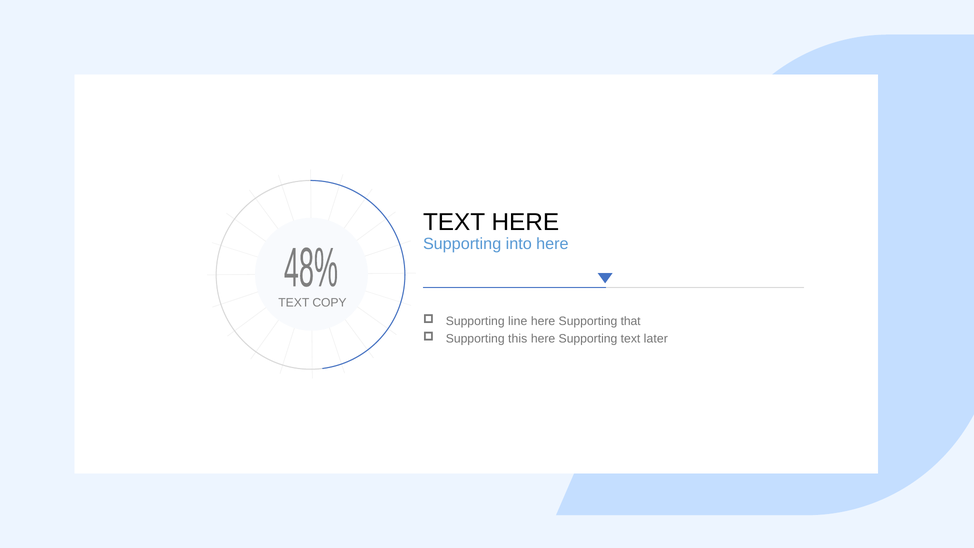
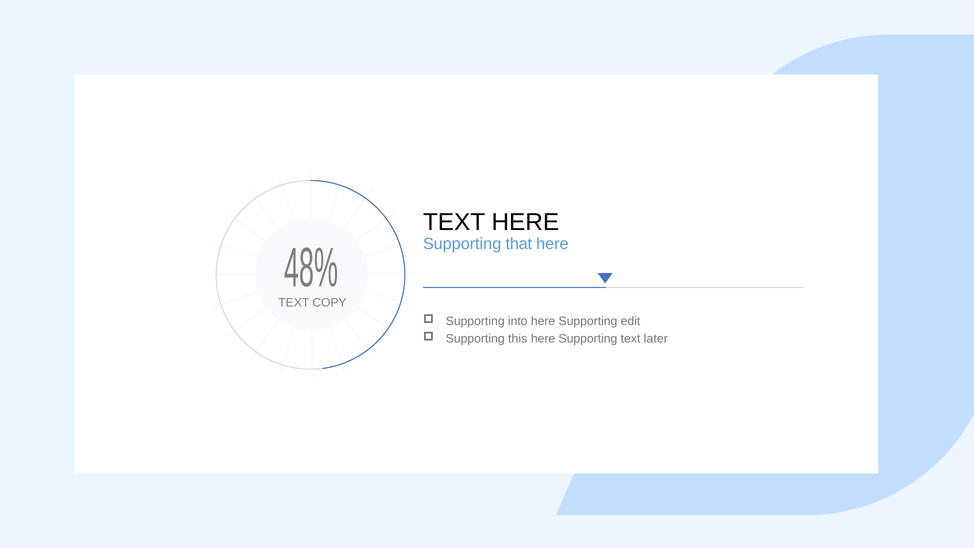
into: into -> that
line: line -> into
Supporting that: that -> edit
